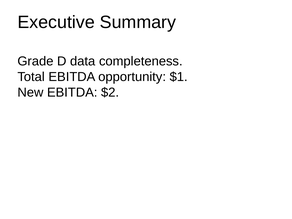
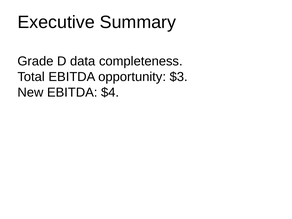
$1: $1 -> $3
$2: $2 -> $4
